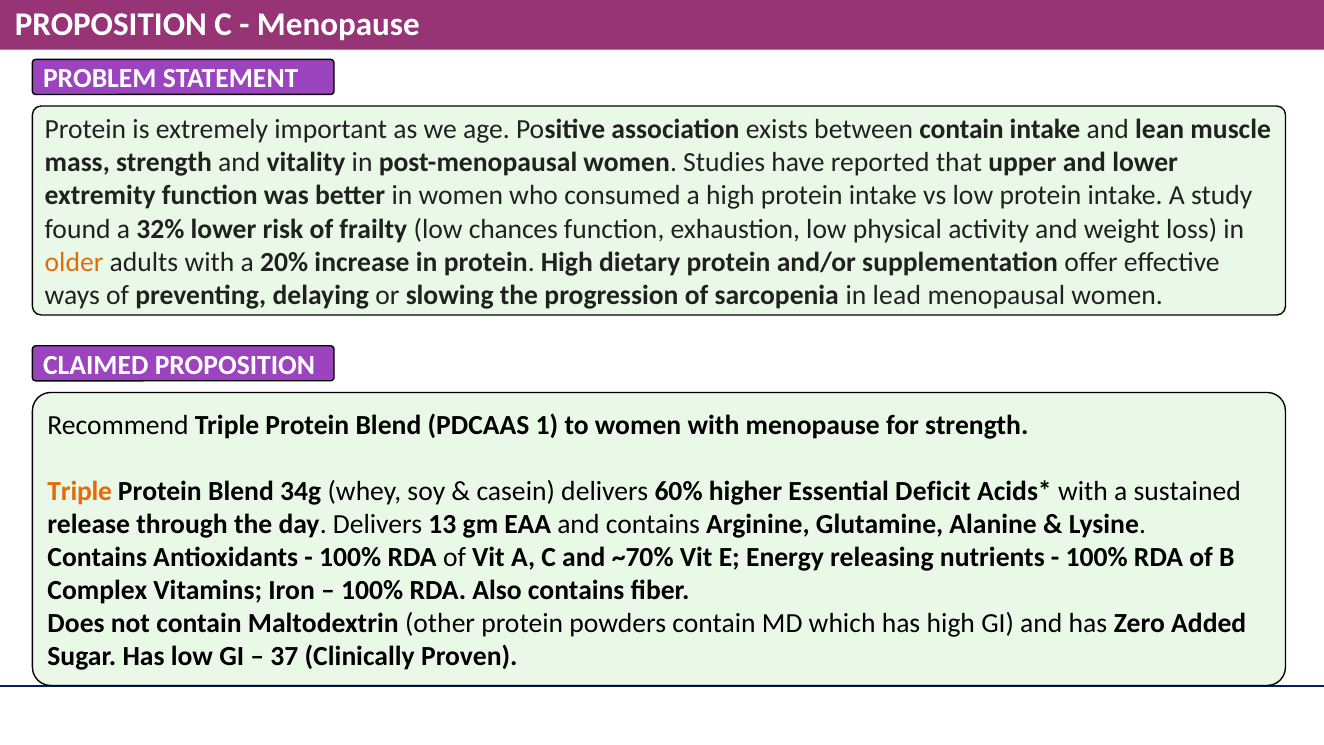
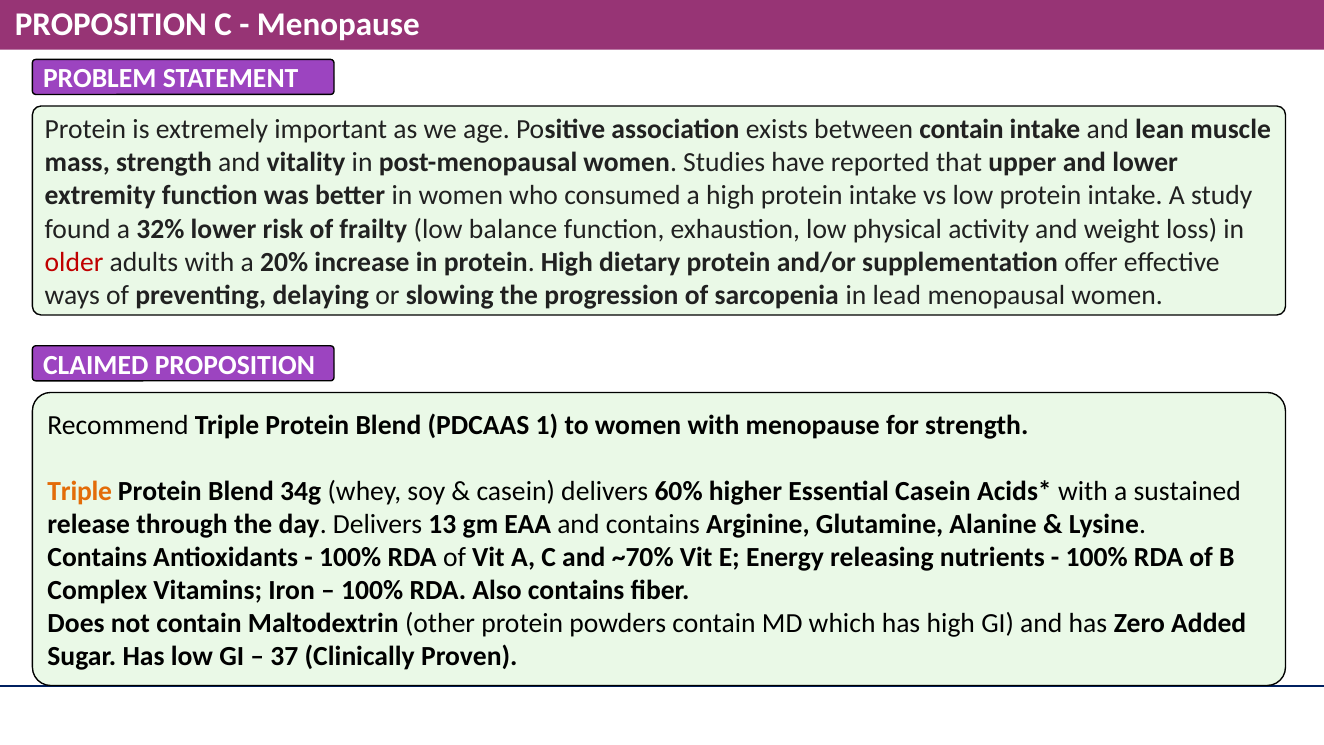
chances: chances -> balance
older colour: orange -> red
Essential Deficit: Deficit -> Casein
